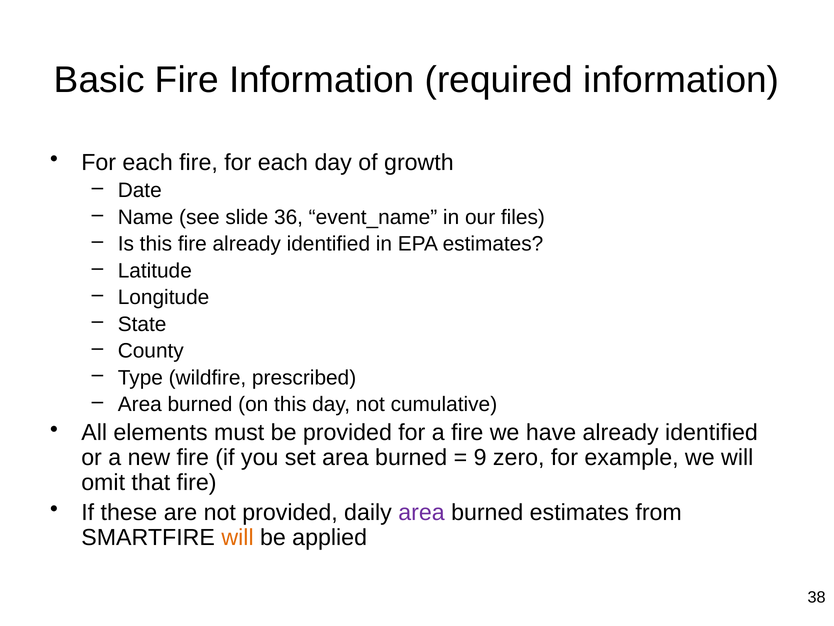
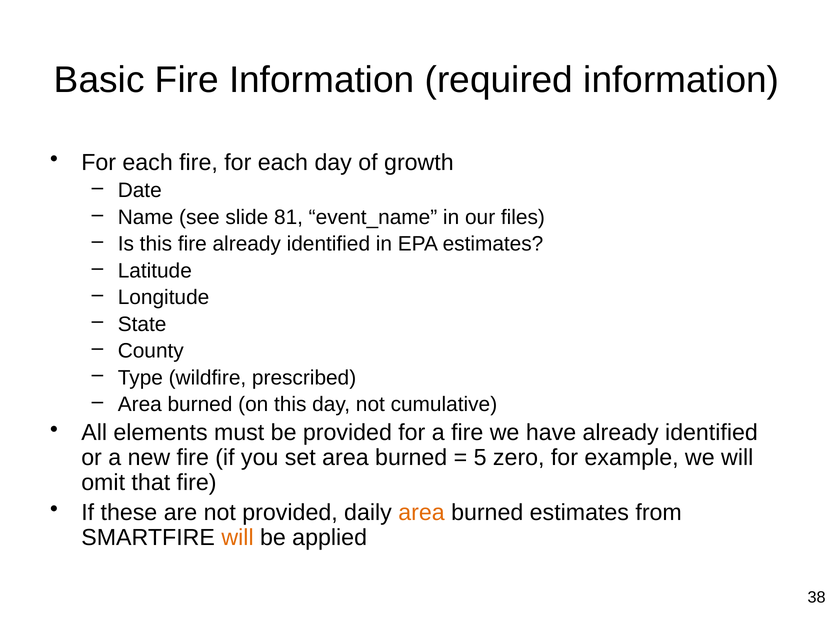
36: 36 -> 81
9: 9 -> 5
area at (421, 512) colour: purple -> orange
